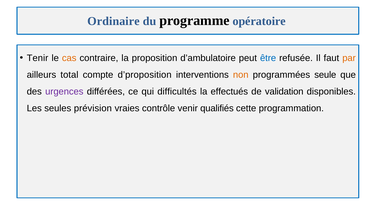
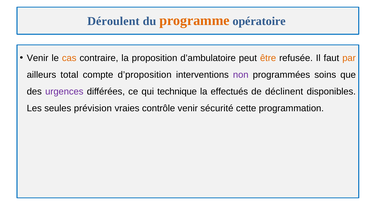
Ordinaire: Ordinaire -> Déroulent
programme colour: black -> orange
Tenir at (38, 58): Tenir -> Venir
être colour: blue -> orange
non colour: orange -> purple
seule: seule -> soins
difficultés: difficultés -> technique
validation: validation -> déclinent
qualifiés: qualifiés -> sécurité
